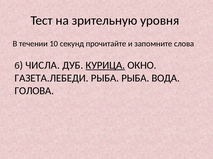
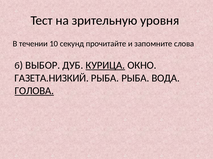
ЧИСЛА: ЧИСЛА -> ВЫБОР
ГАЗЕТА.ЛЕБЕДИ: ГАЗЕТА.ЛЕБЕДИ -> ГАЗЕТА.НИЗКИЙ
ГОЛОВА underline: none -> present
